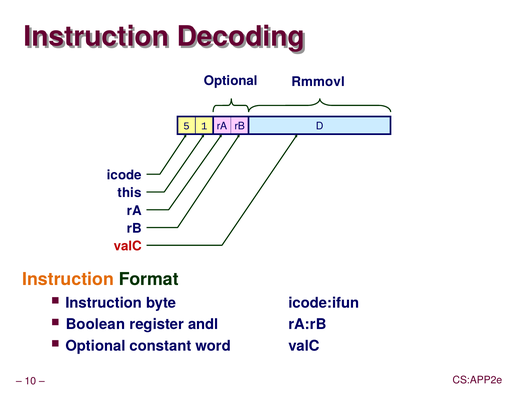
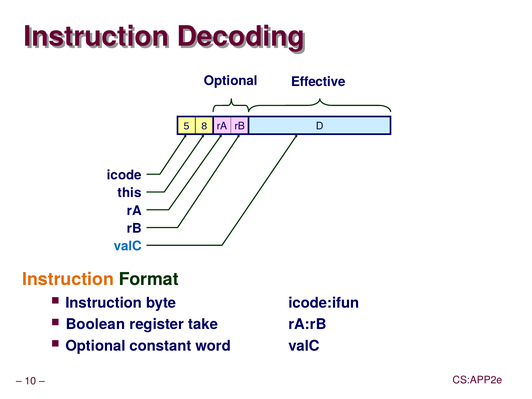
Rmmovl: Rmmovl -> Effective
1: 1 -> 8
valC at (128, 246) colour: red -> blue
andl: andl -> take
